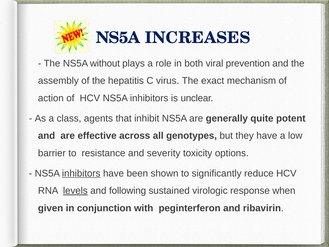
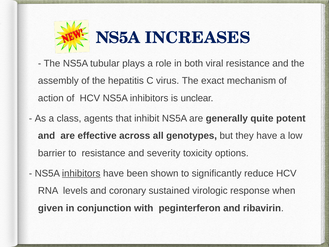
without: without -> tubular
viral prevention: prevention -> resistance
levels underline: present -> none
following: following -> coronary
